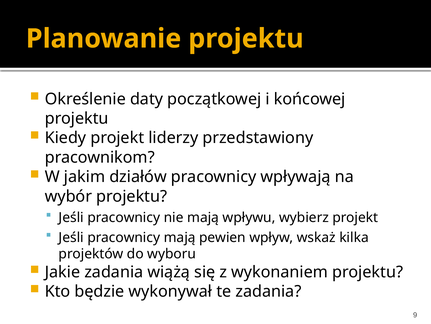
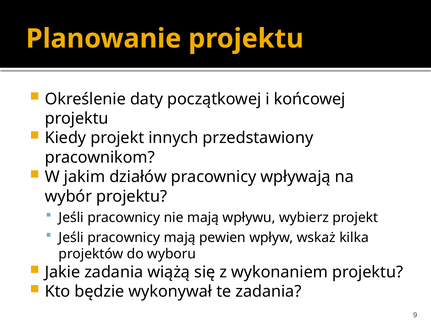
liderzy: liderzy -> innych
